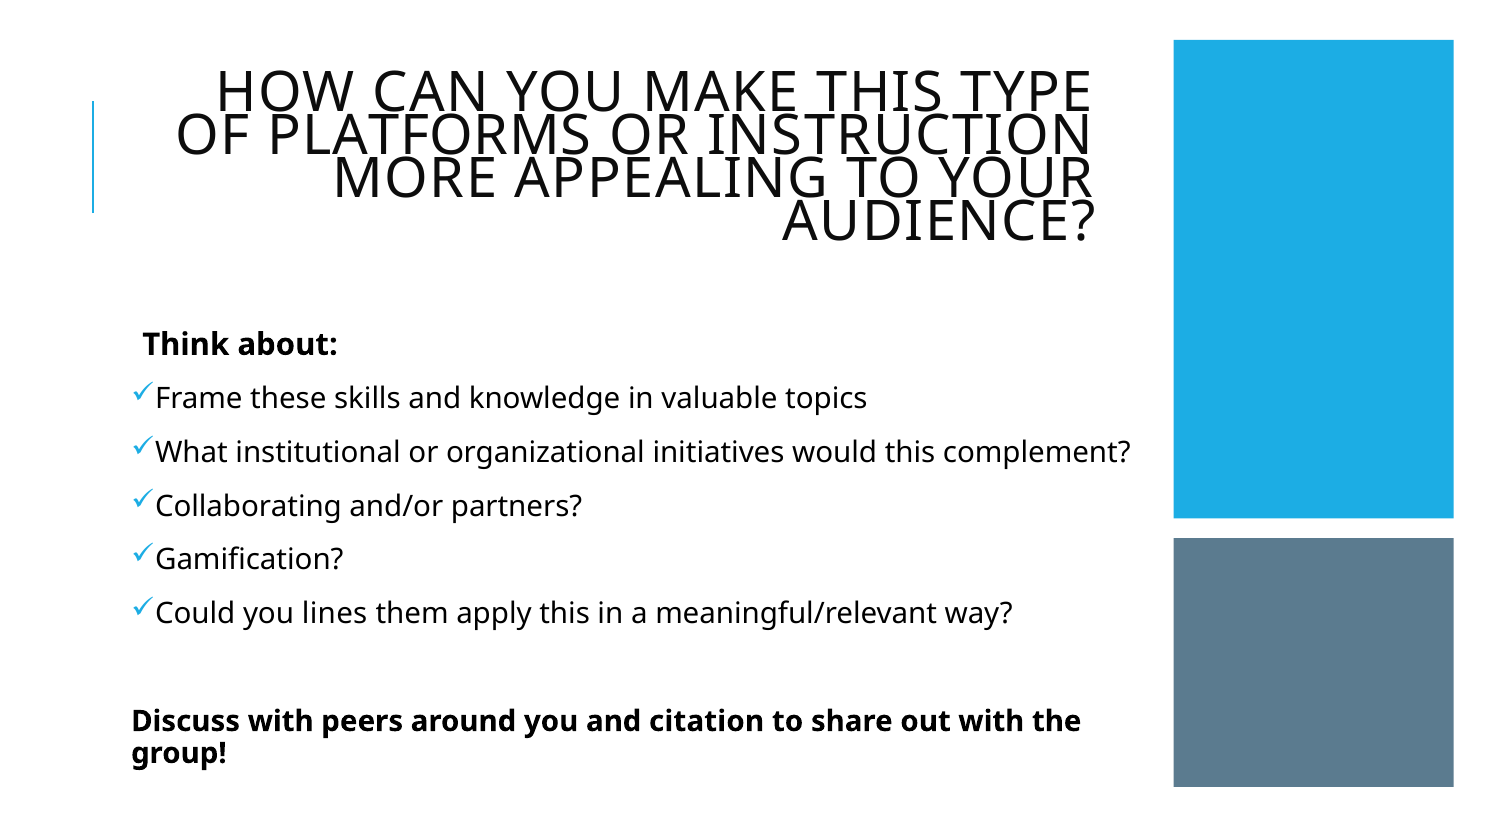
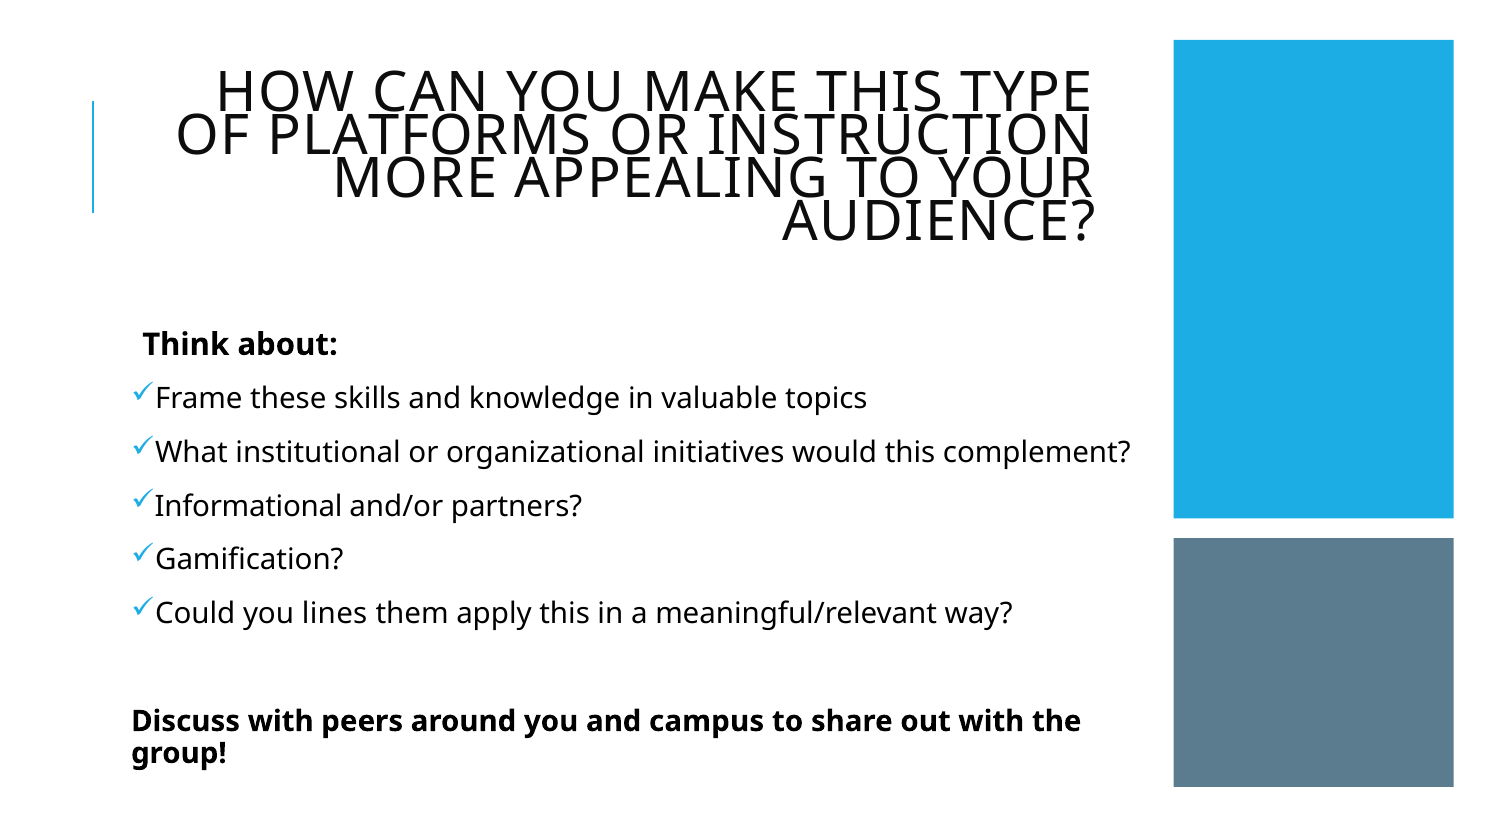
Collaborating: Collaborating -> Informational
citation: citation -> campus
